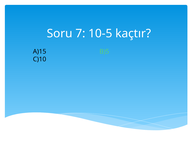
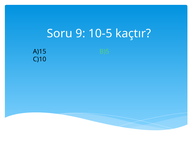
7: 7 -> 9
